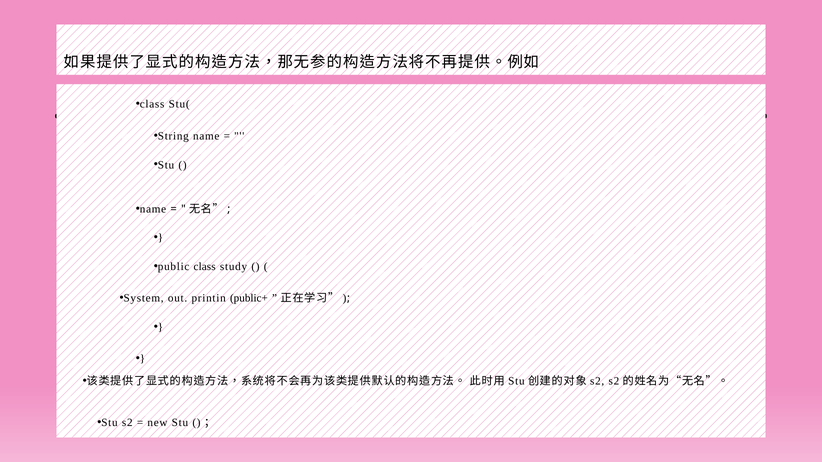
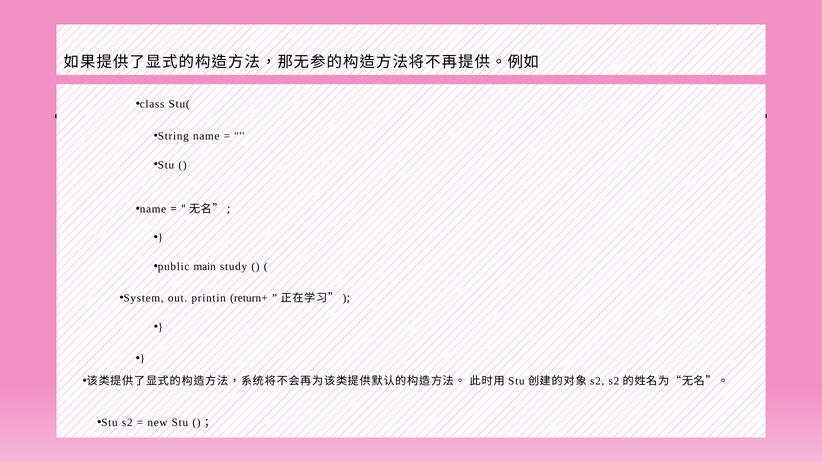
public class: class -> main
public+: public+ -> return+
